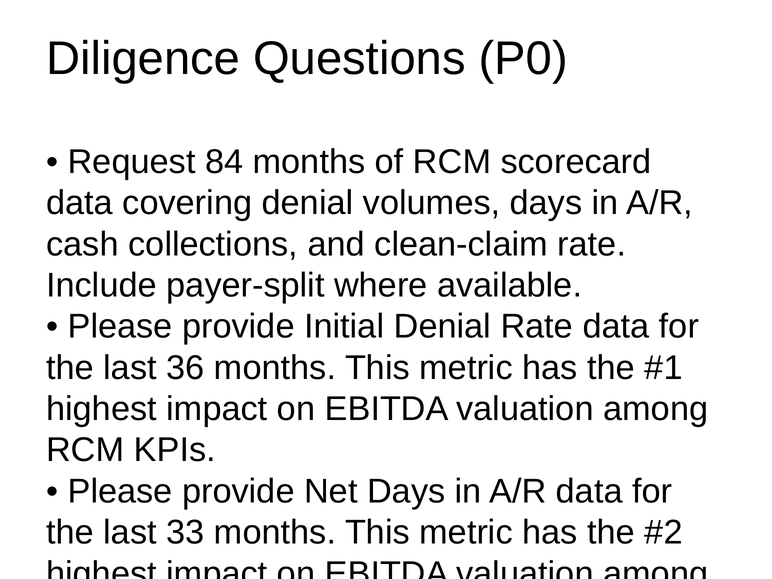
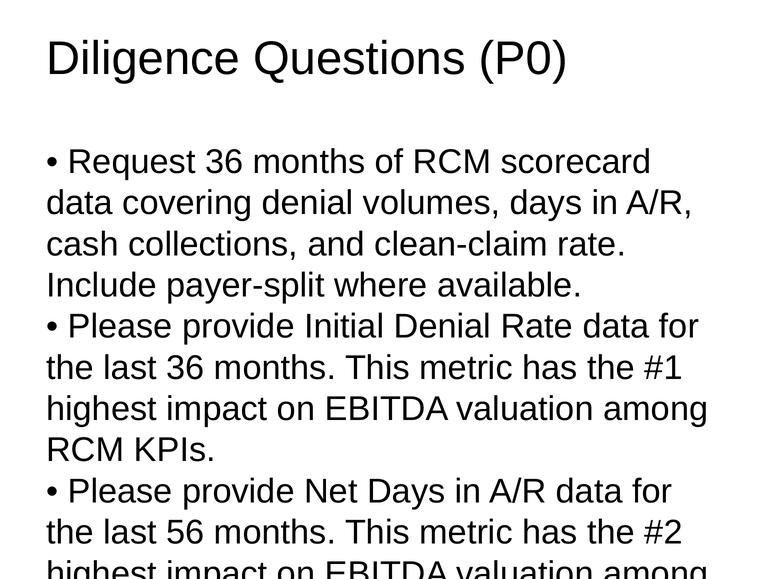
Request 84: 84 -> 36
33: 33 -> 56
